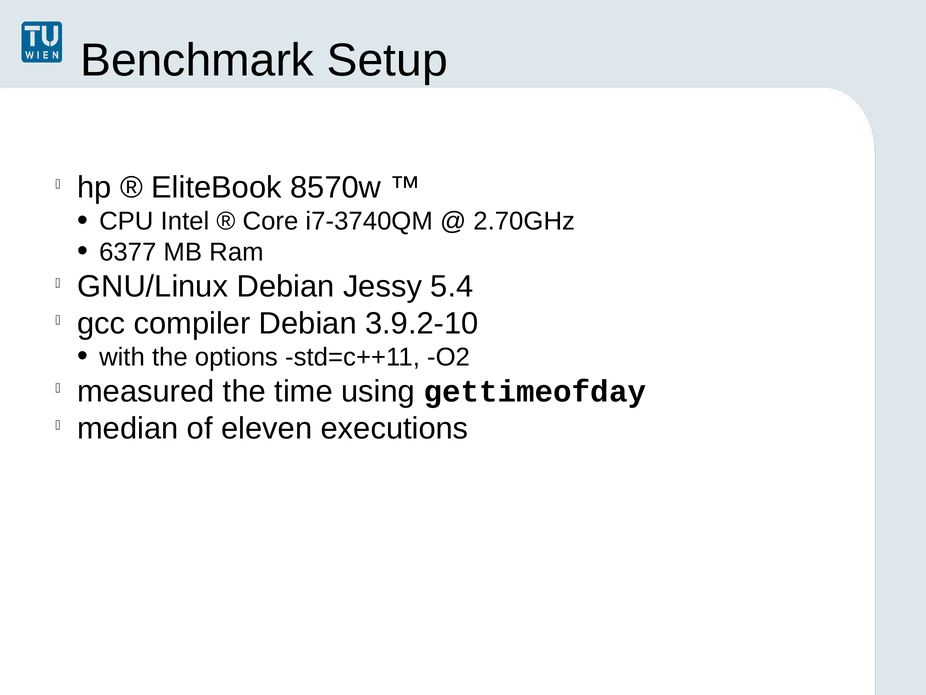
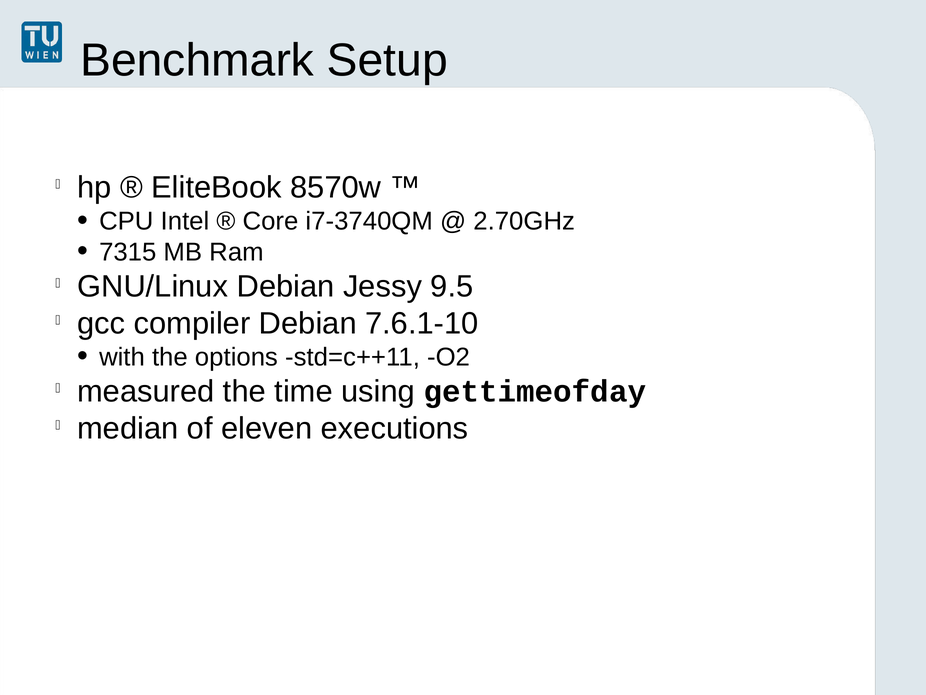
6377: 6377 -> 7315
5.4: 5.4 -> 9.5
3.9.2-10: 3.9.2-10 -> 7.6.1-10
